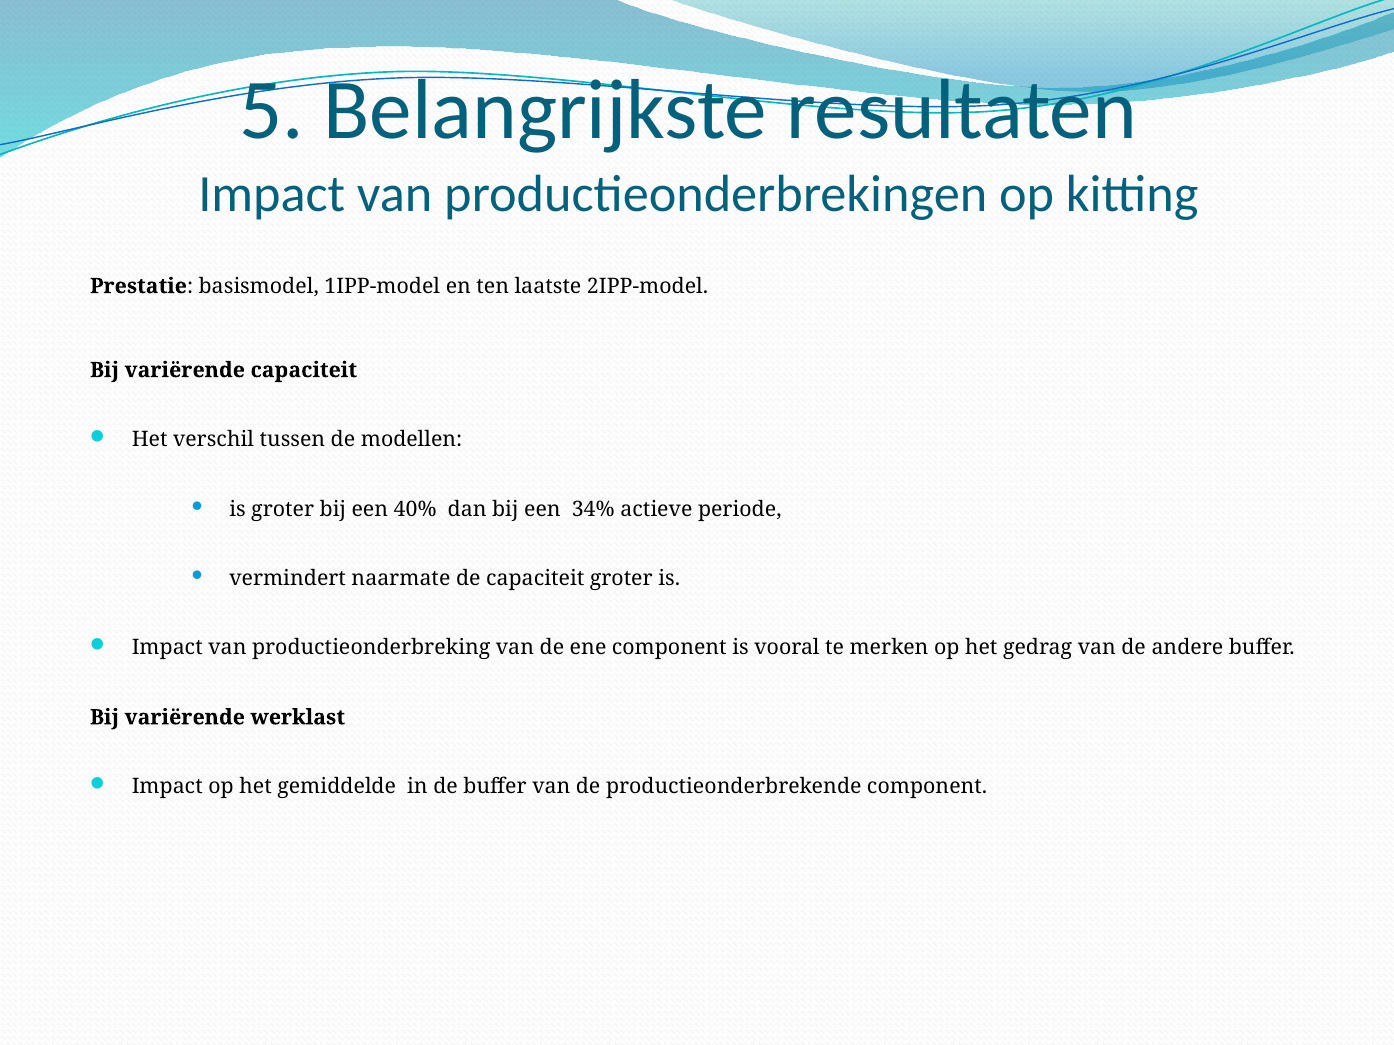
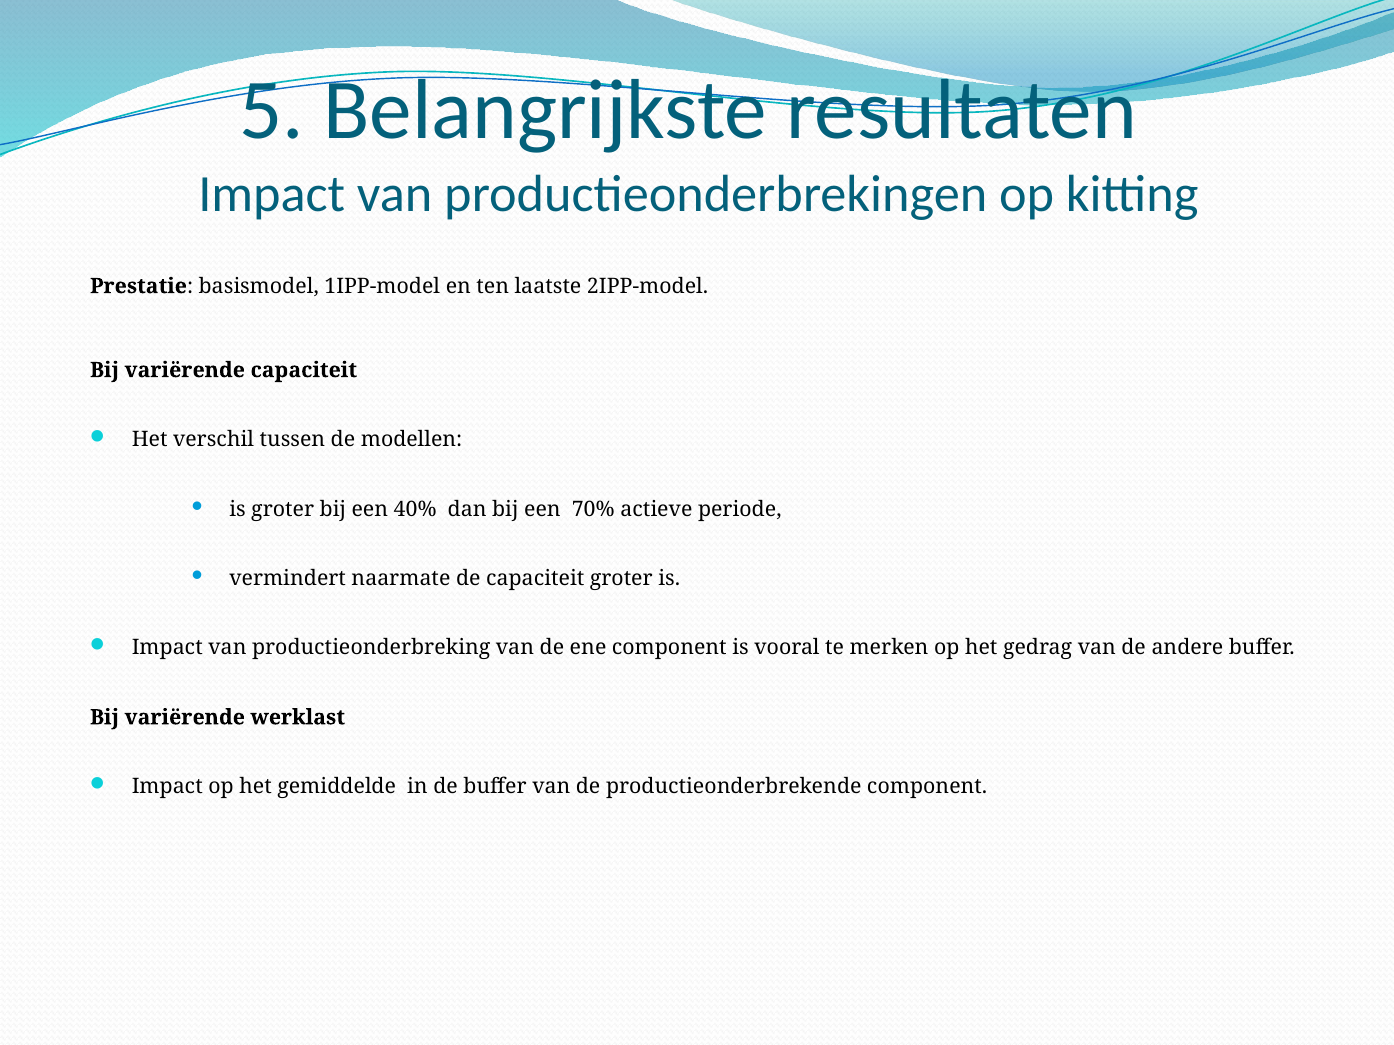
34%: 34% -> 70%
